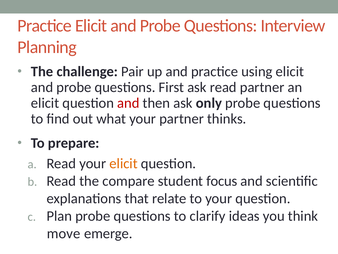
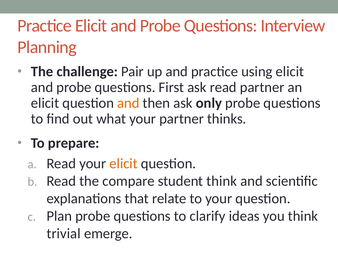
and at (128, 103) colour: red -> orange
student focus: focus -> think
move: move -> trivial
